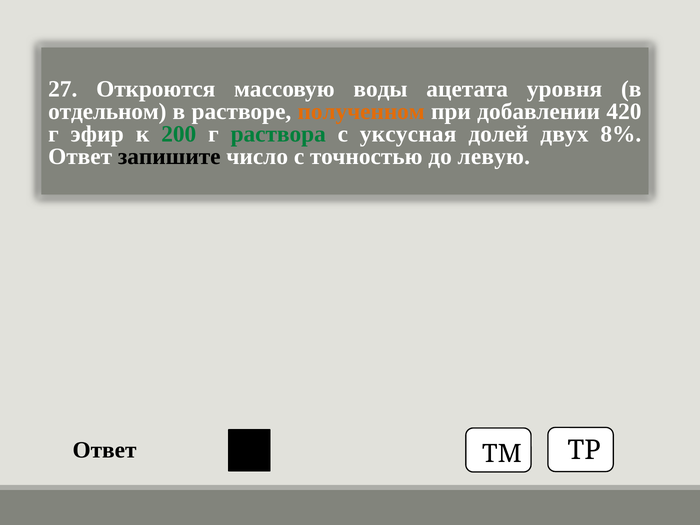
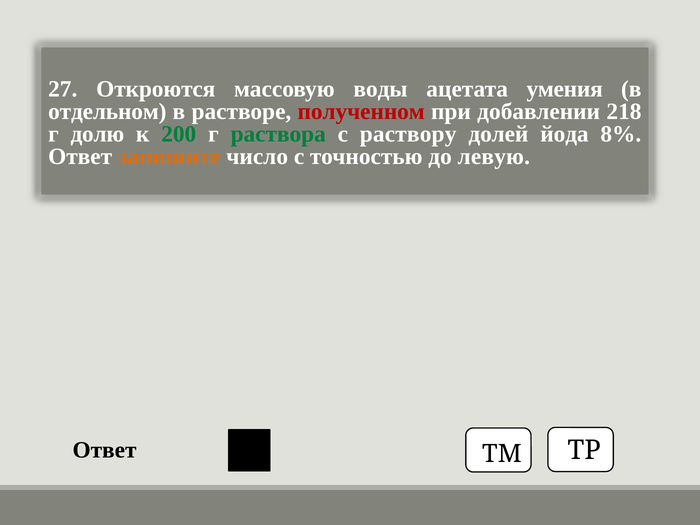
уровня: уровня -> умения
полученном colour: orange -> red
420: 420 -> 218
эфир: эфир -> долю
уксусная: уксусная -> раствору
двух: двух -> йода
запишите colour: black -> orange
